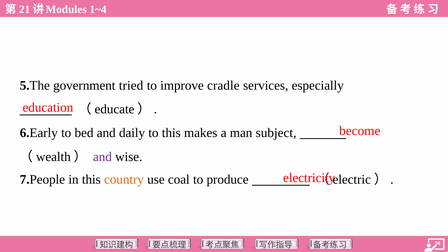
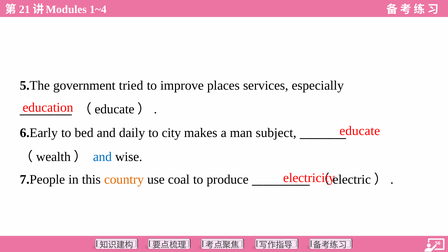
cradle: cradle -> places
become at (360, 131): become -> educate
to this: this -> city
and at (102, 157) colour: purple -> blue
